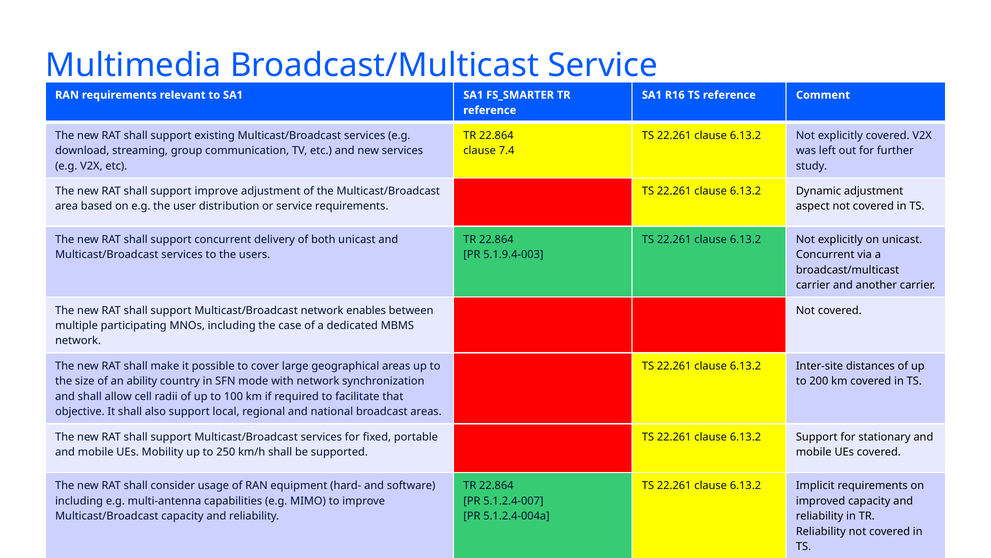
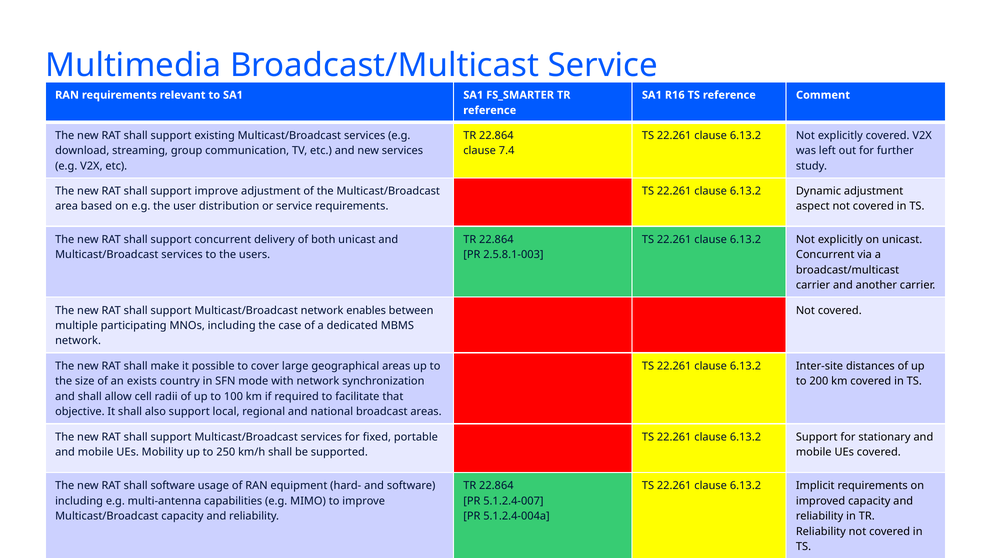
5.1.9.4-003: 5.1.9.4-003 -> 2.5.8.1-003
ability: ability -> exists
shall consider: consider -> software
